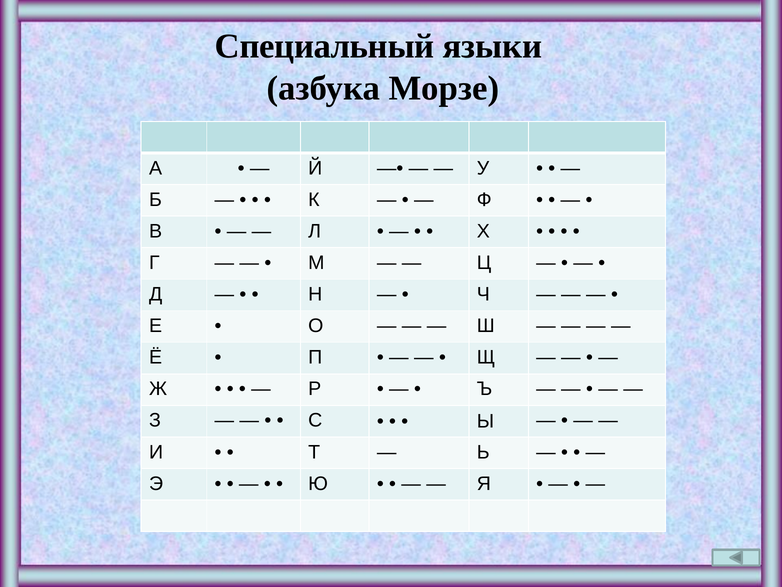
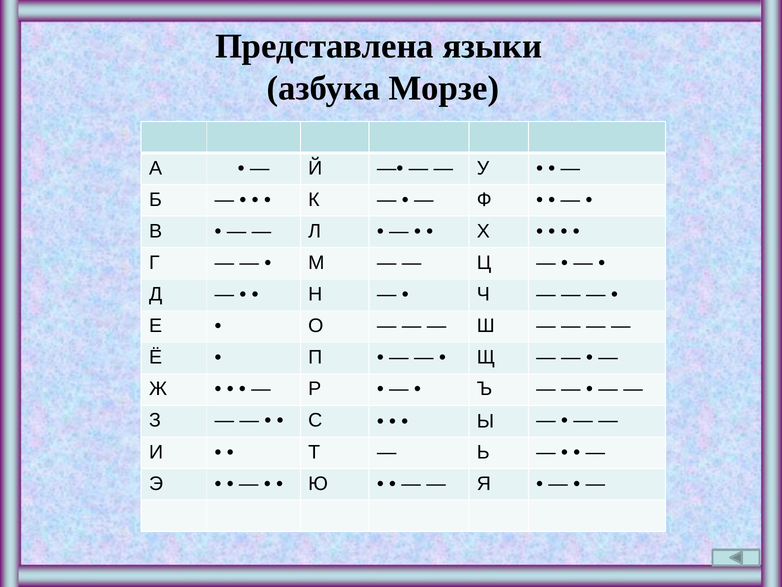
Специальный: Специальный -> Представлена
